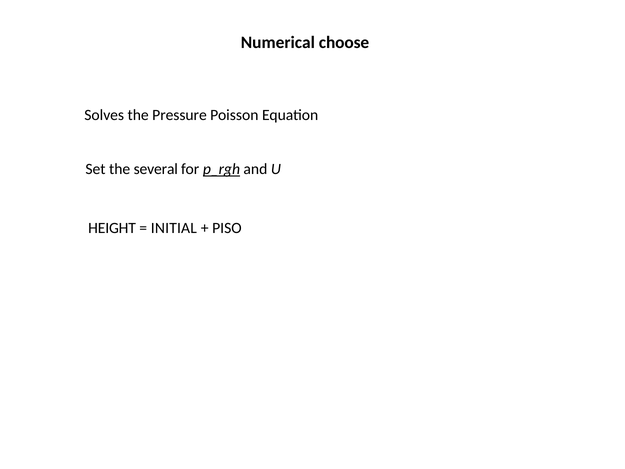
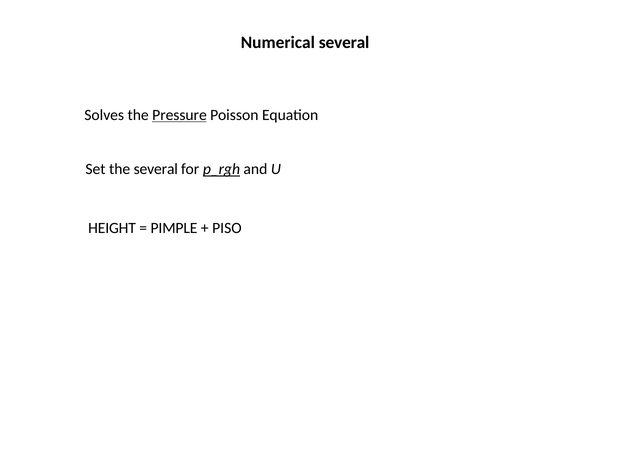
Numerical choose: choose -> several
Pressure underline: none -> present
INITIAL: INITIAL -> PIMPLE
